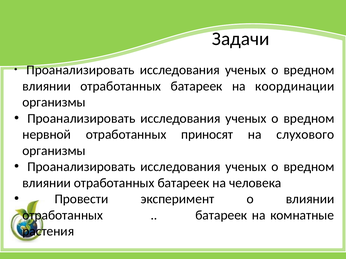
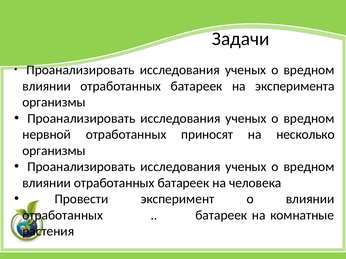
координации: координации -> эксперимента
слухового: слухового -> несколько
